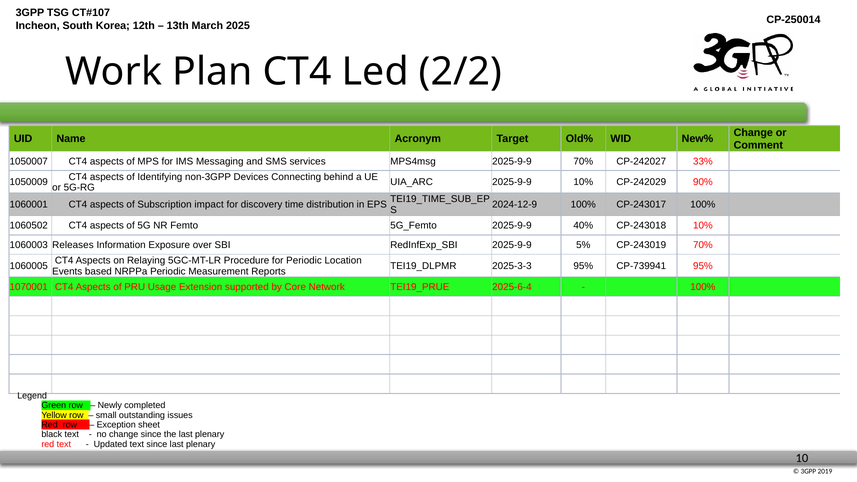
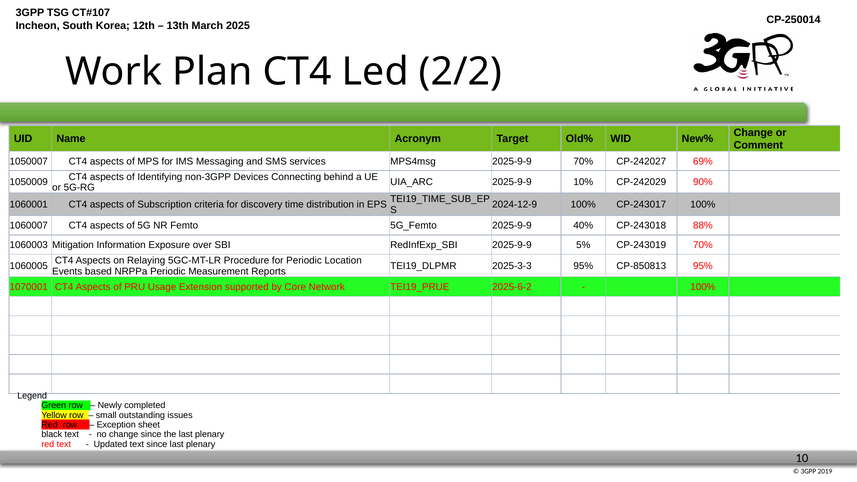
33%: 33% -> 69%
impact: impact -> criteria
1060502: 1060502 -> 1060007
CP-243018 10%: 10% -> 88%
Releases: Releases -> Mitigation
CP-739941: CP-739941 -> CP-850813
2025-6-4: 2025-6-4 -> 2025-6-2
